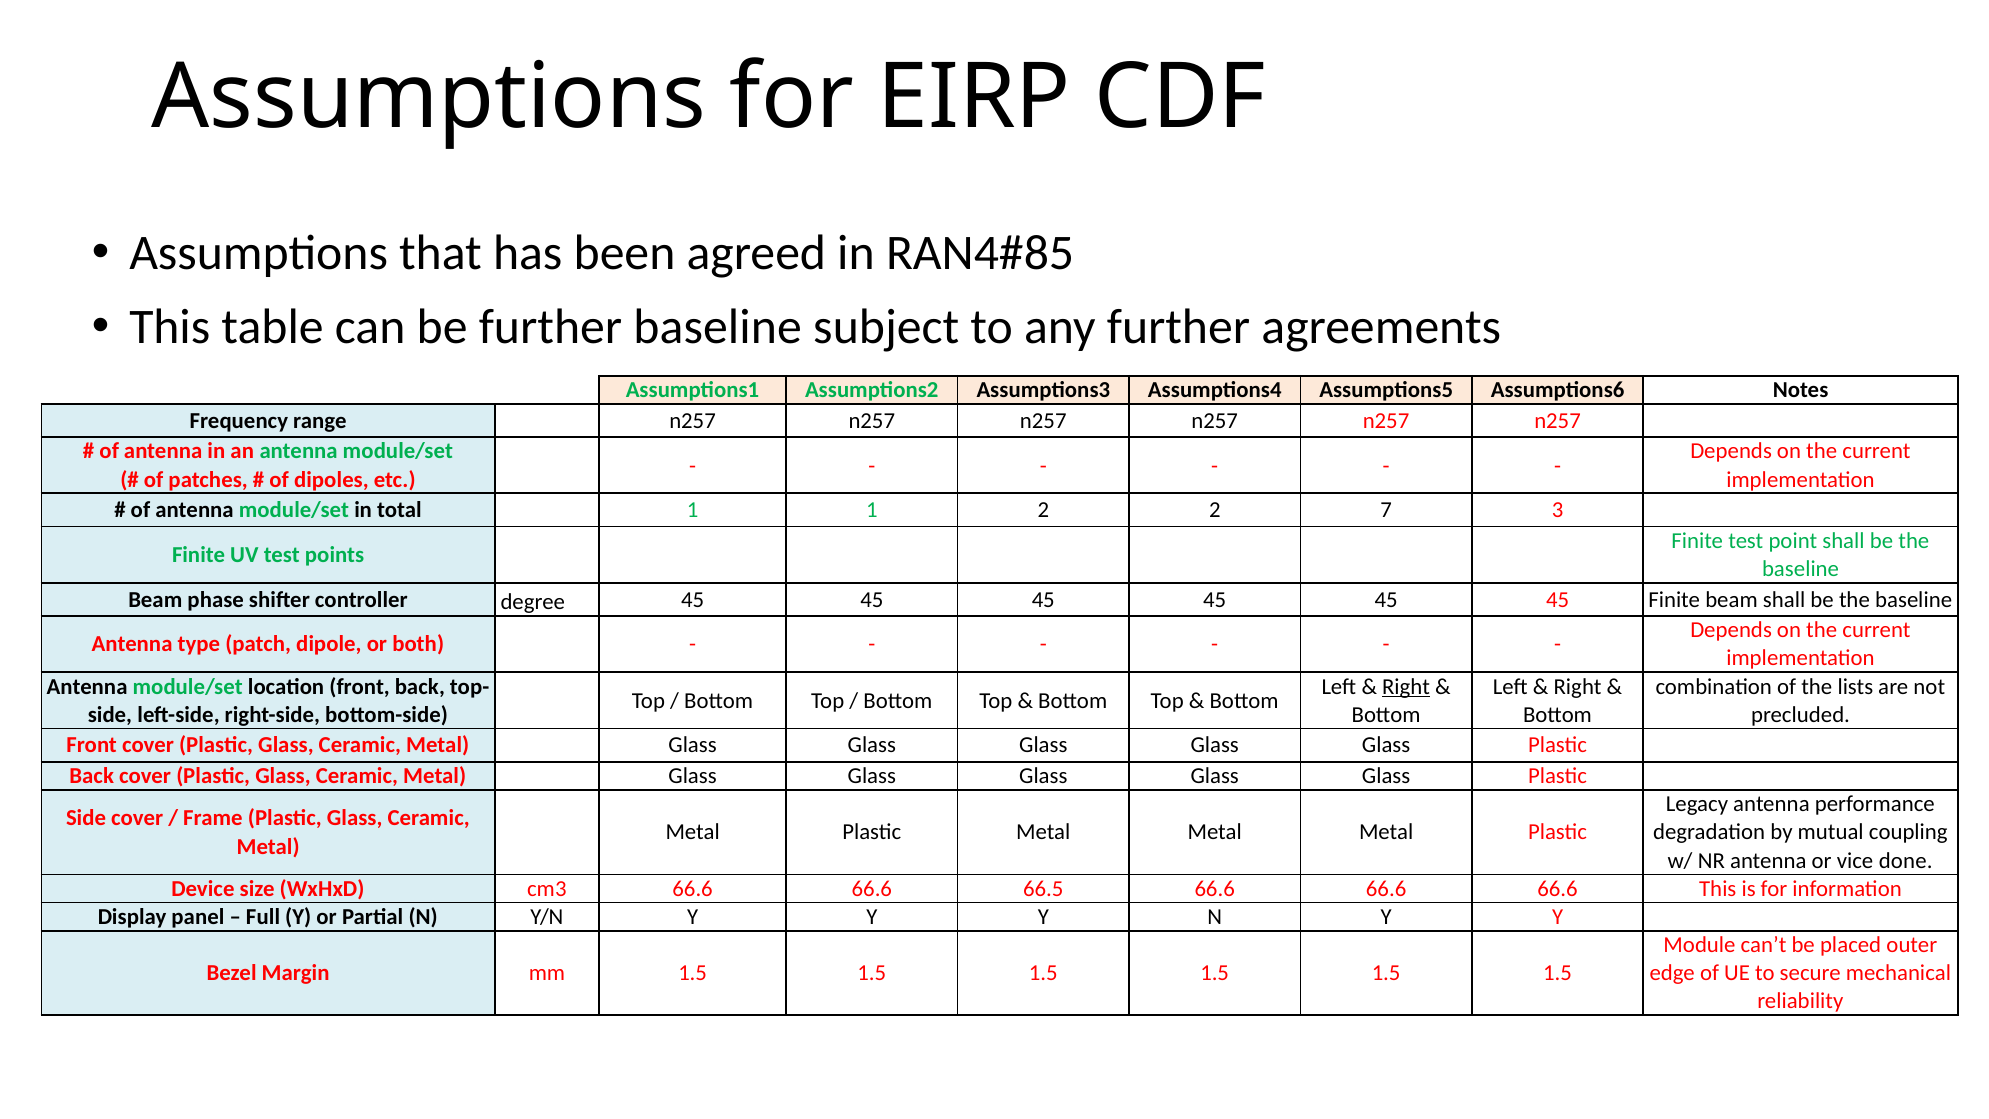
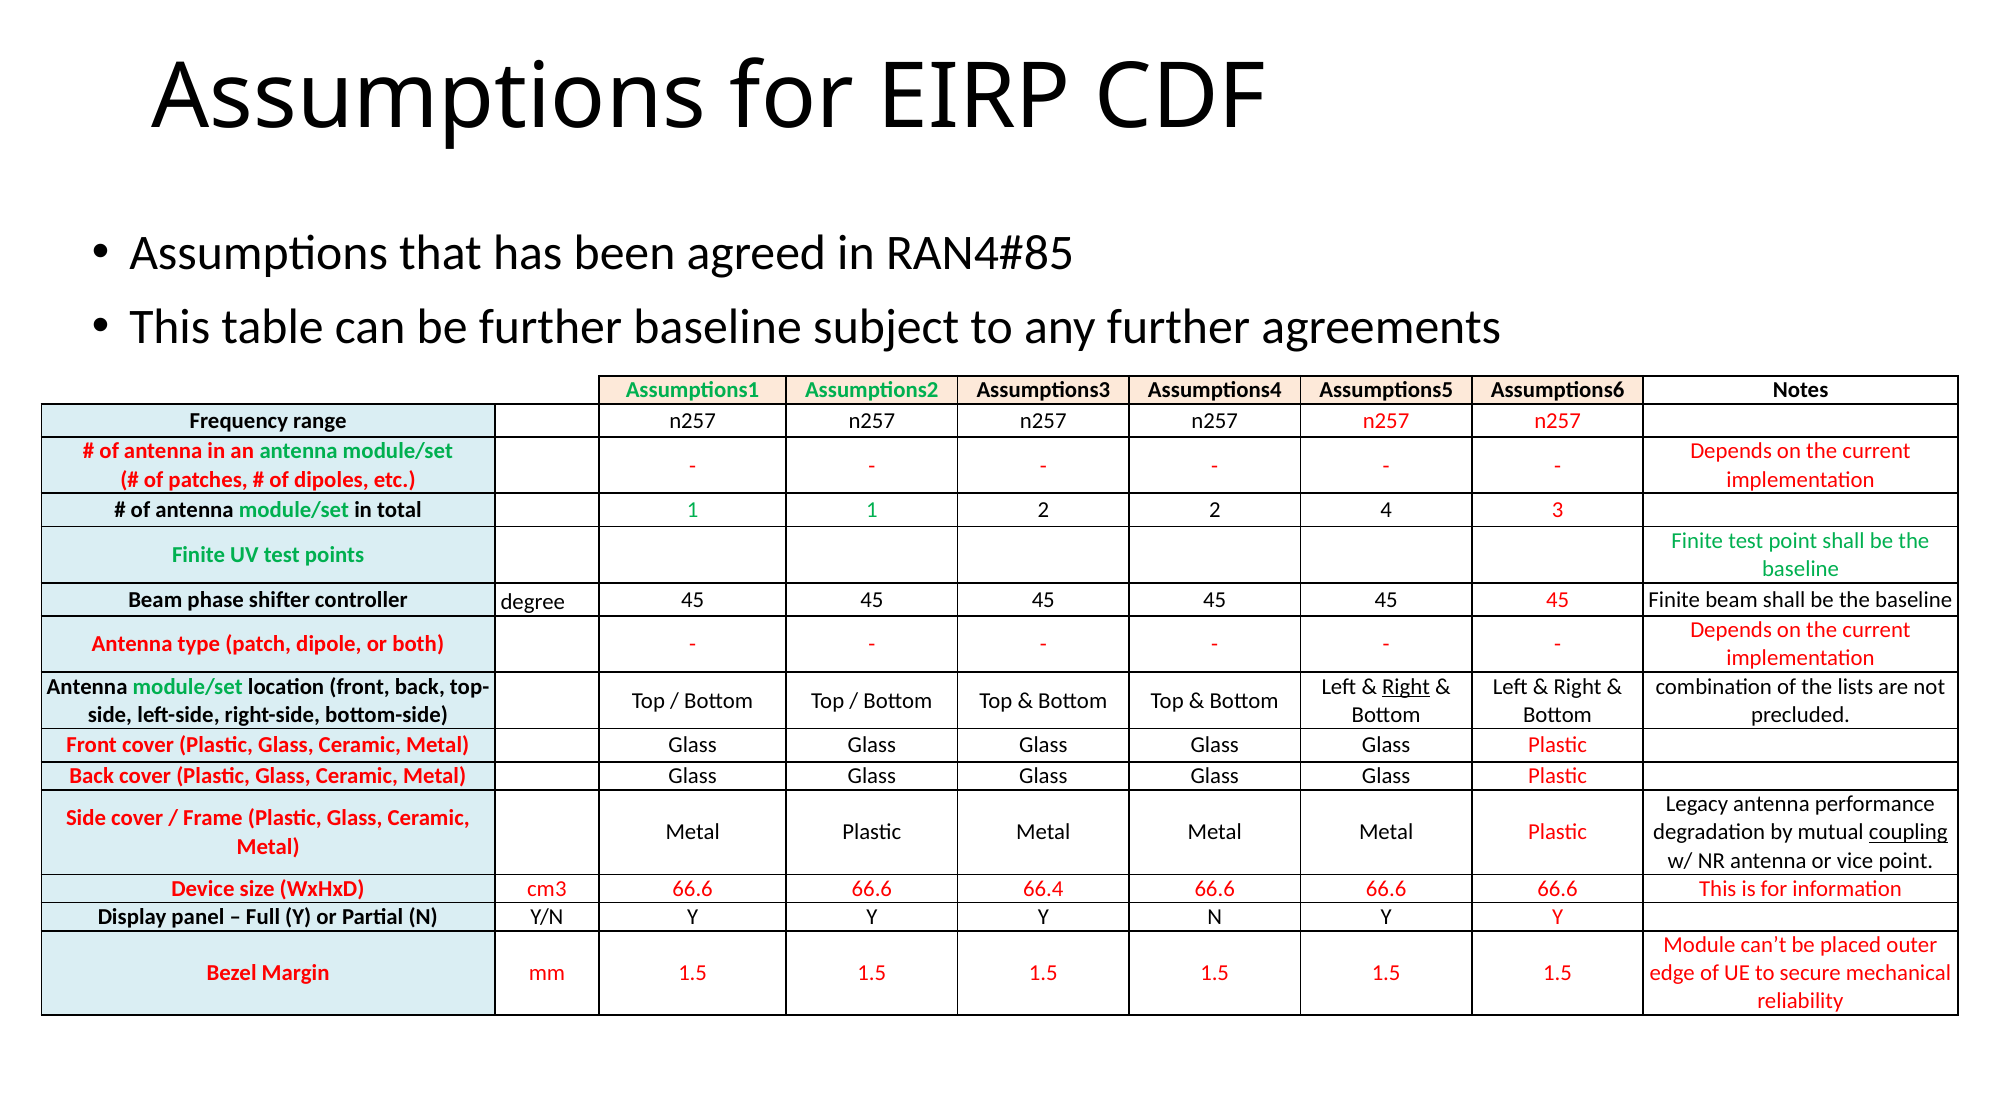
7: 7 -> 4
coupling underline: none -> present
vice done: done -> point
66.5: 66.5 -> 66.4
